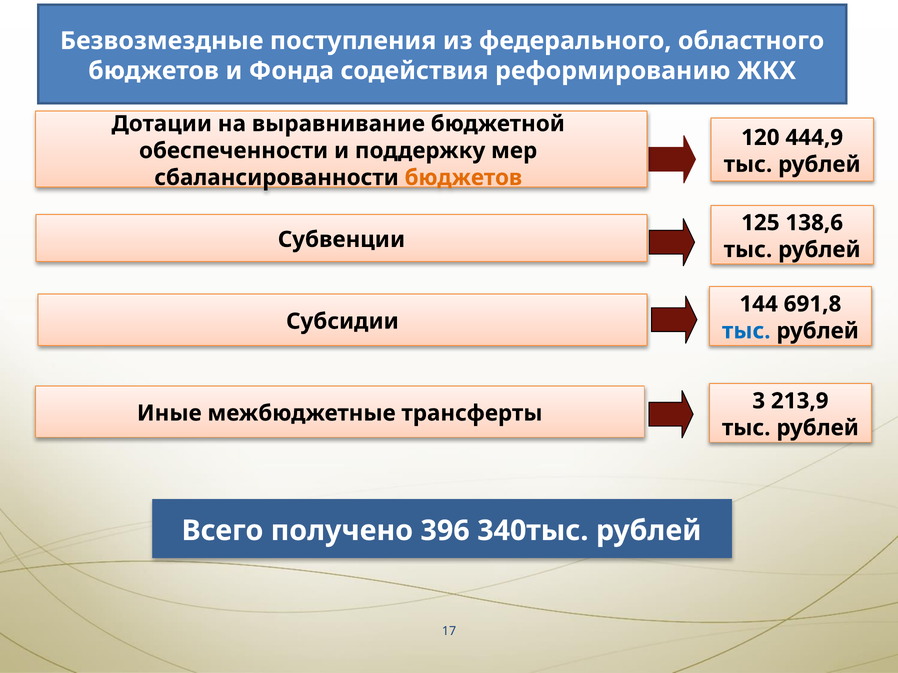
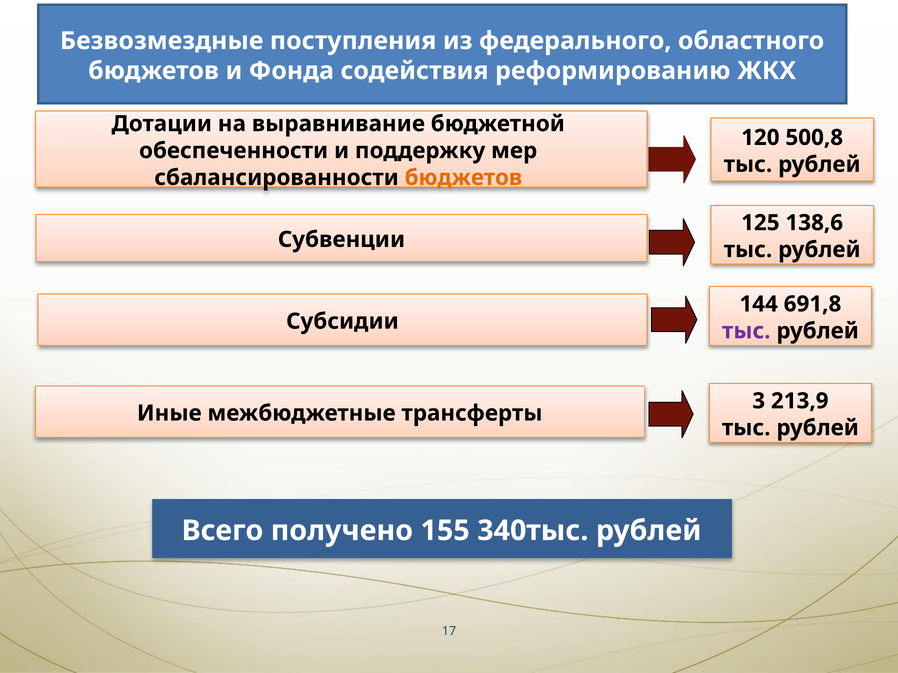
444,9: 444,9 -> 500,8
тыс at (746, 331) colour: blue -> purple
396: 396 -> 155
